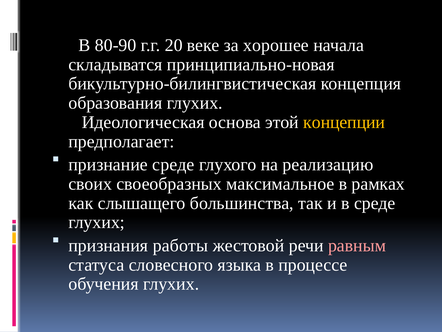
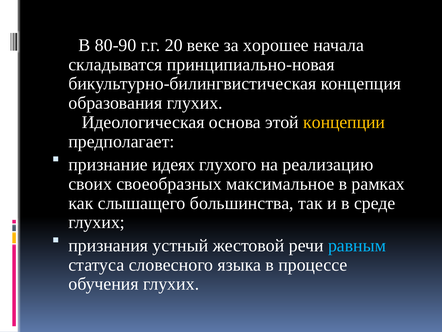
признание среде: среде -> идеях
работы: работы -> устный
равным colour: pink -> light blue
